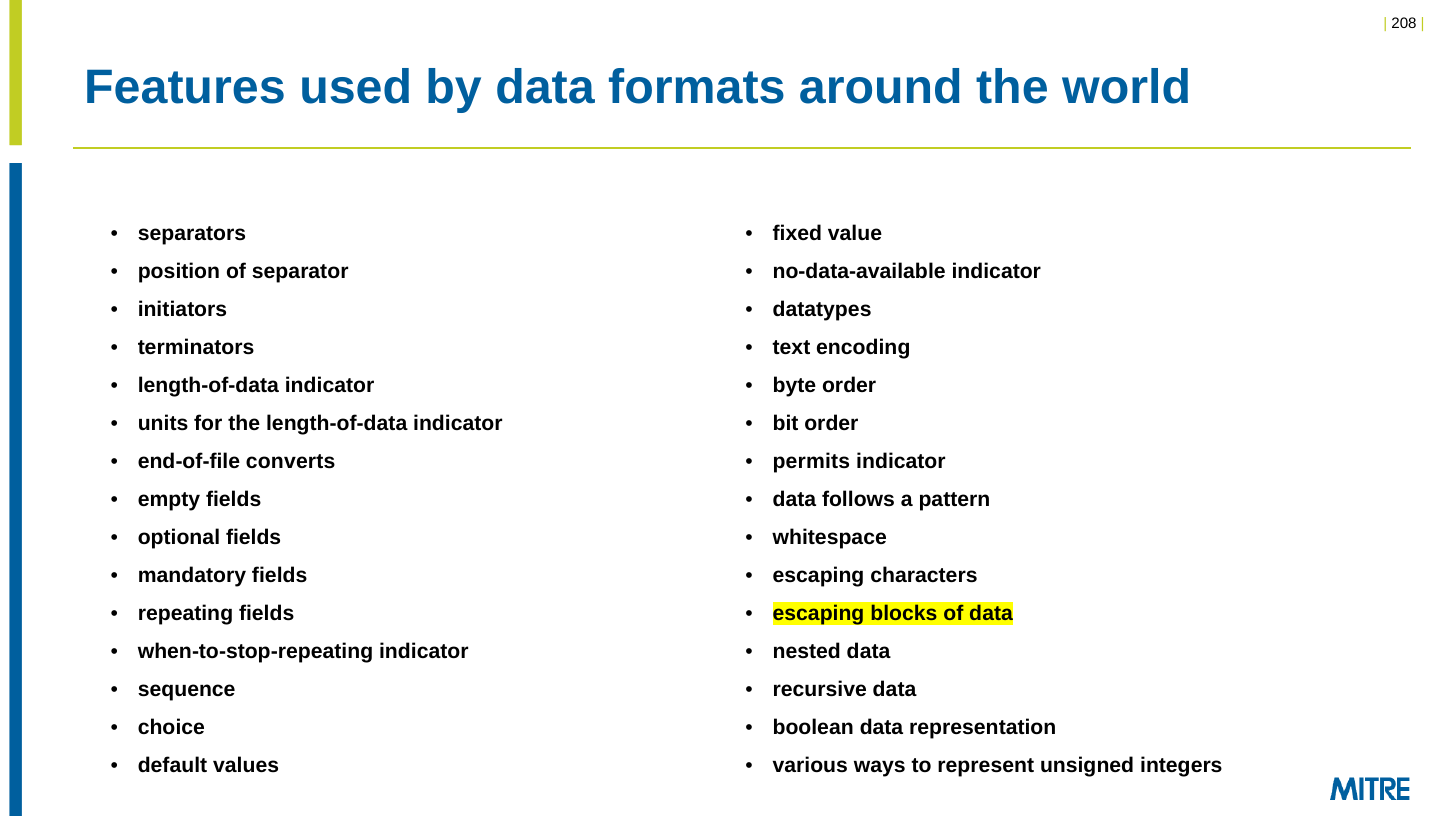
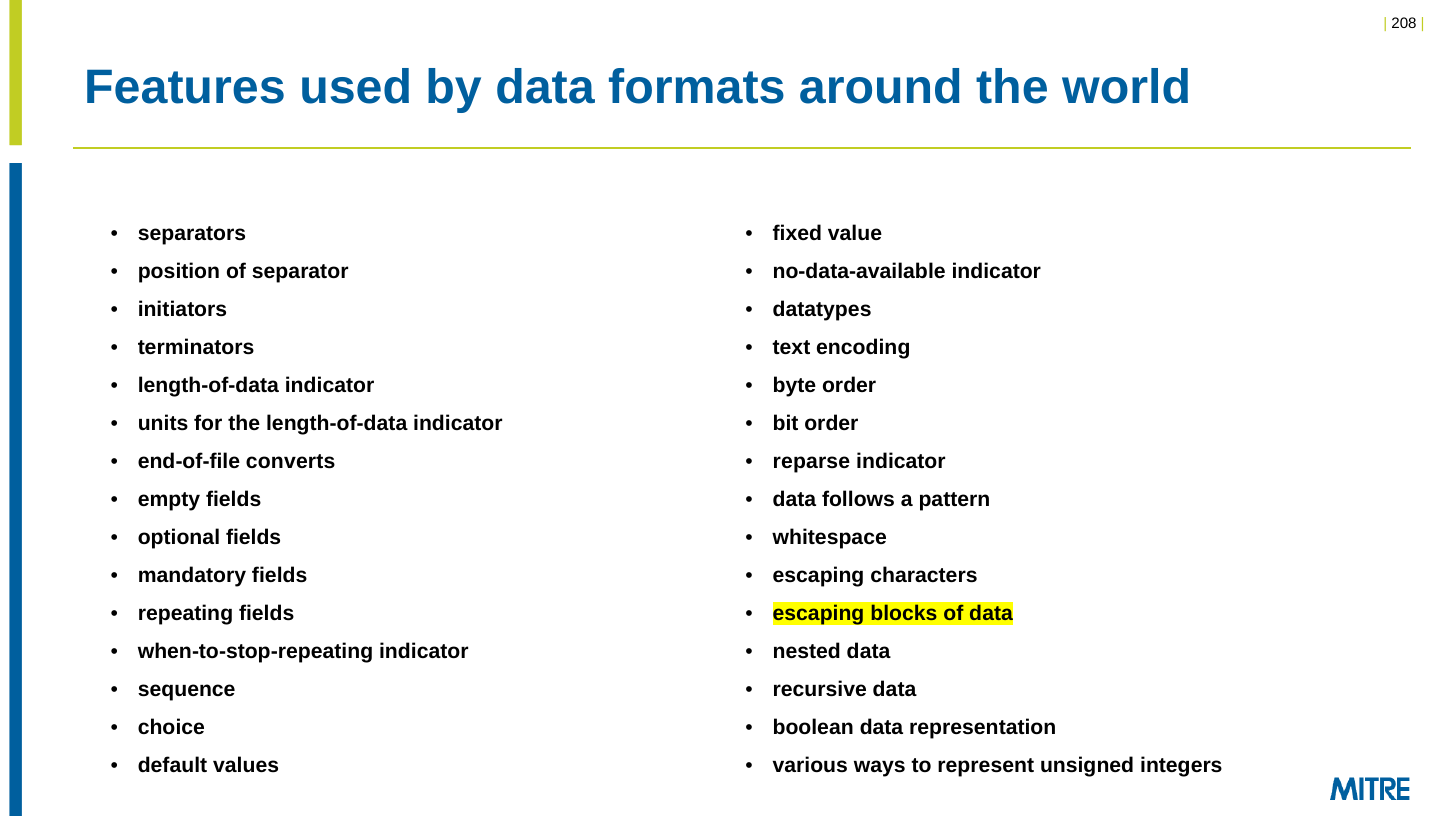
permits: permits -> reparse
